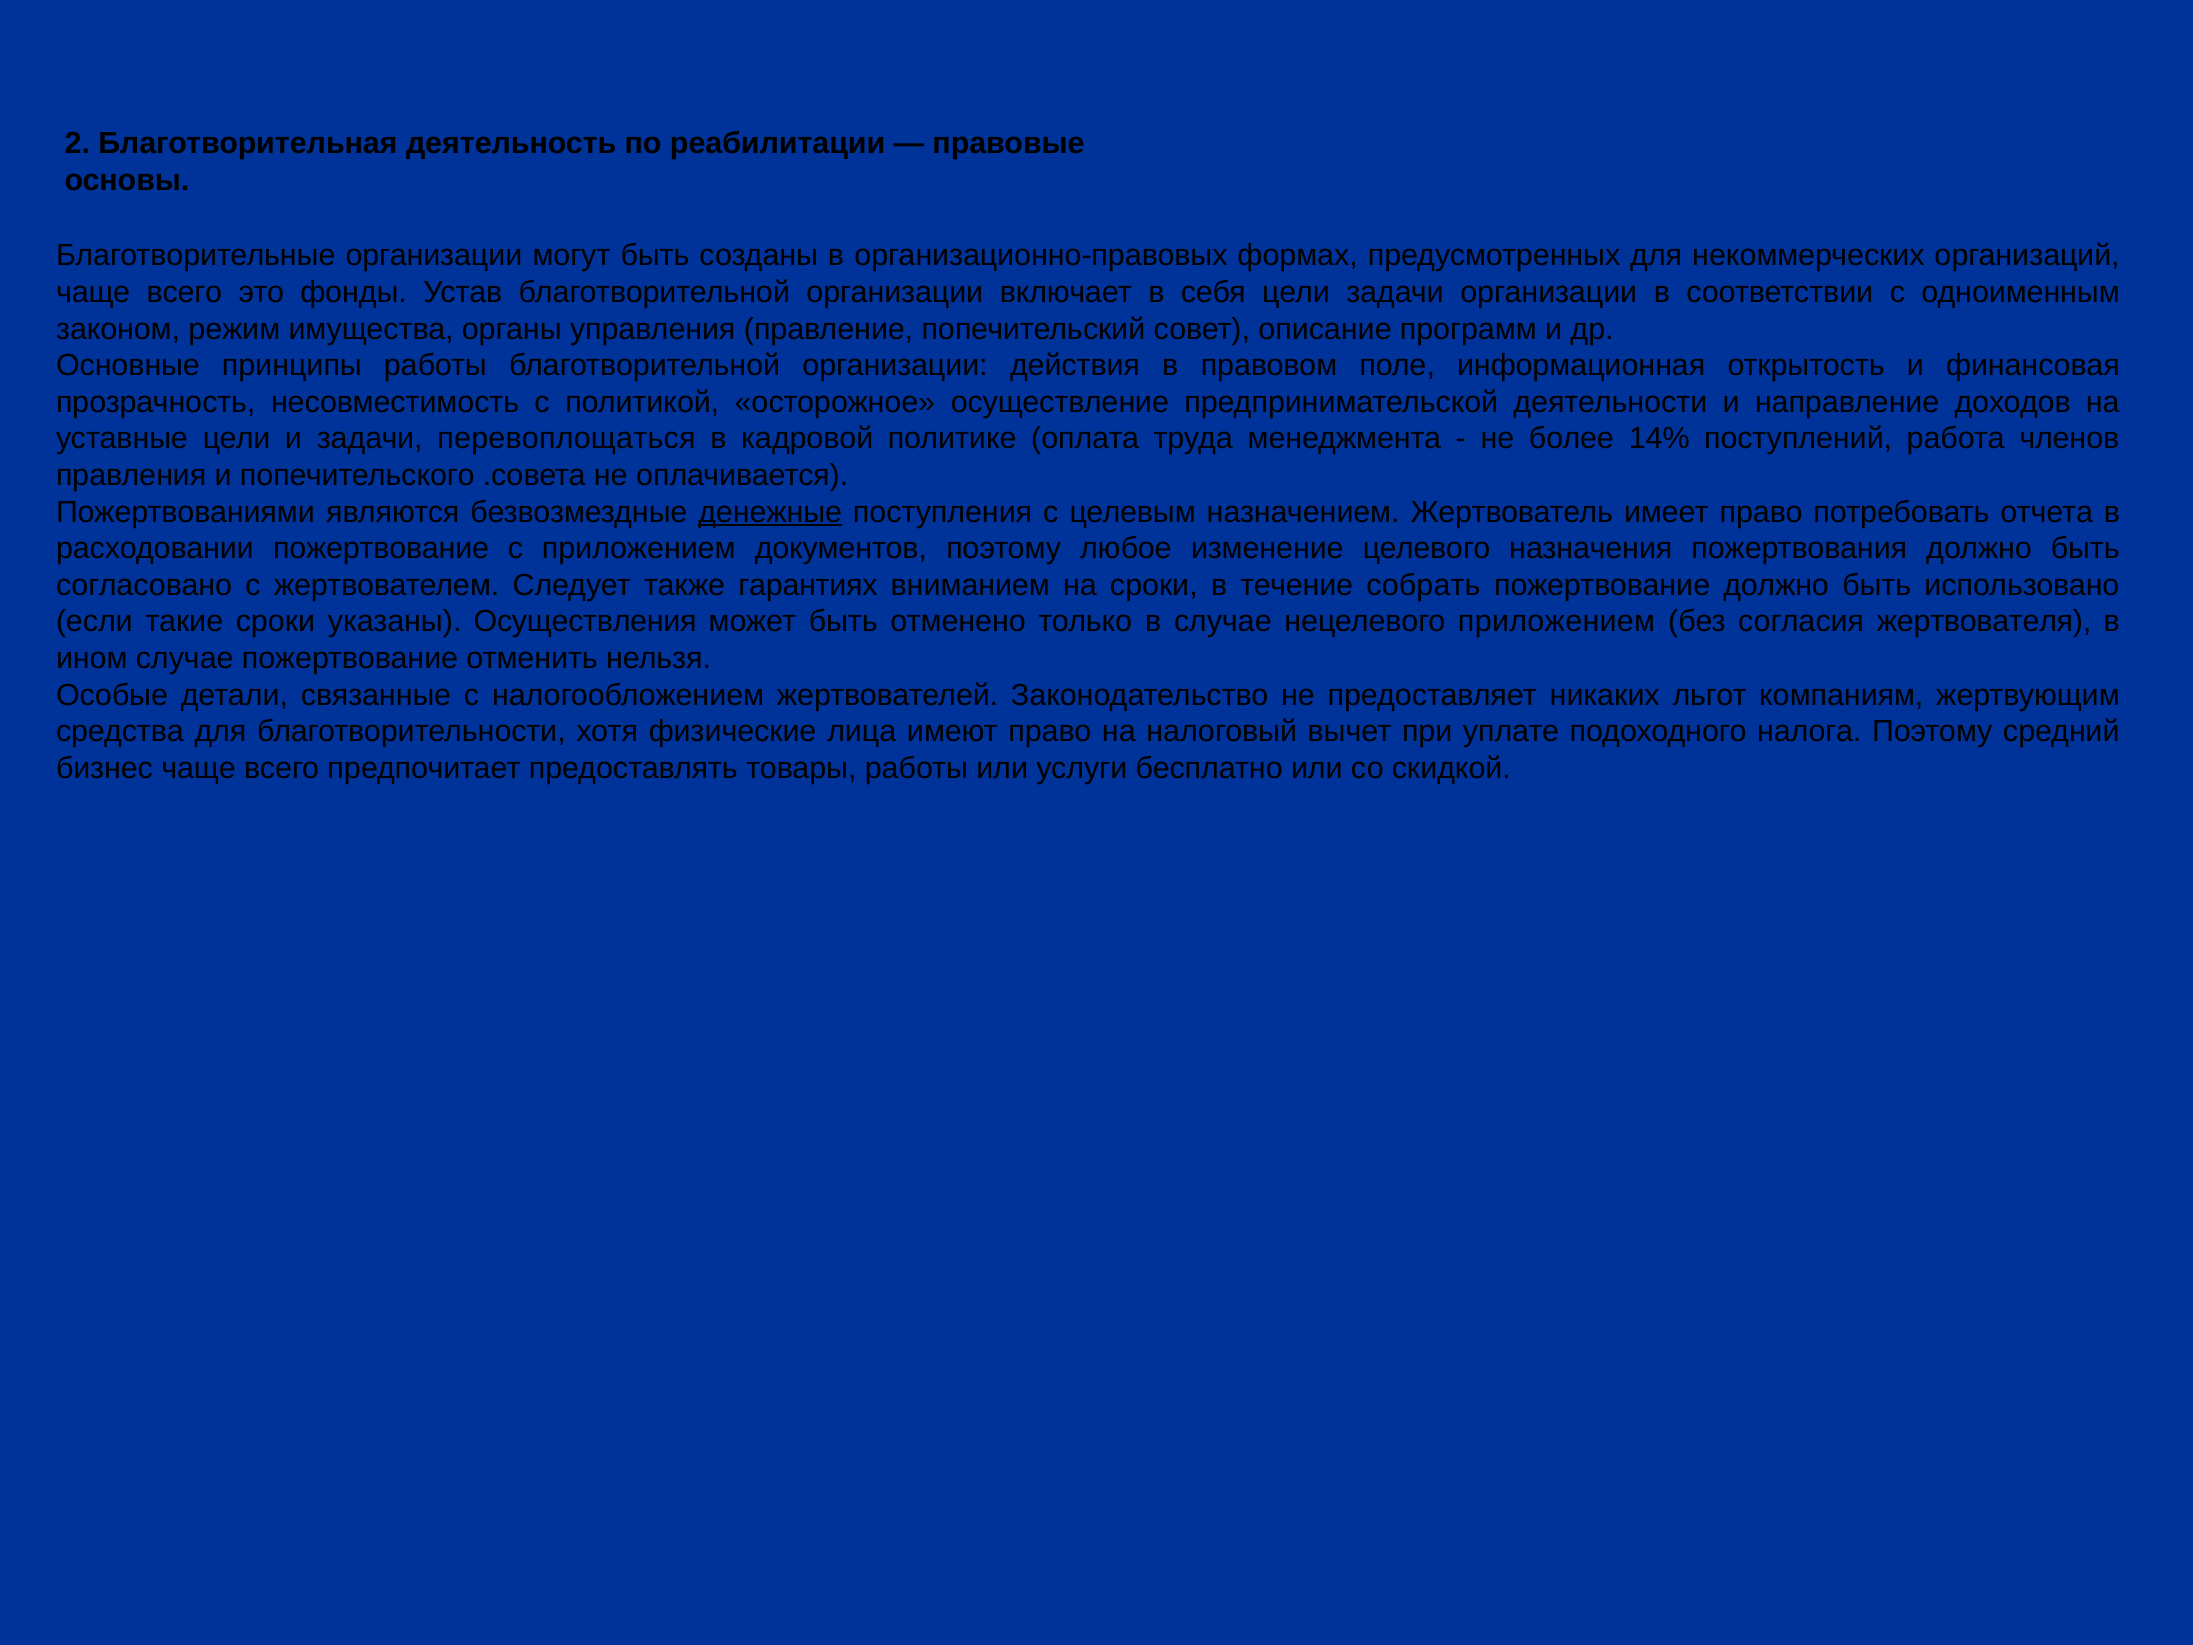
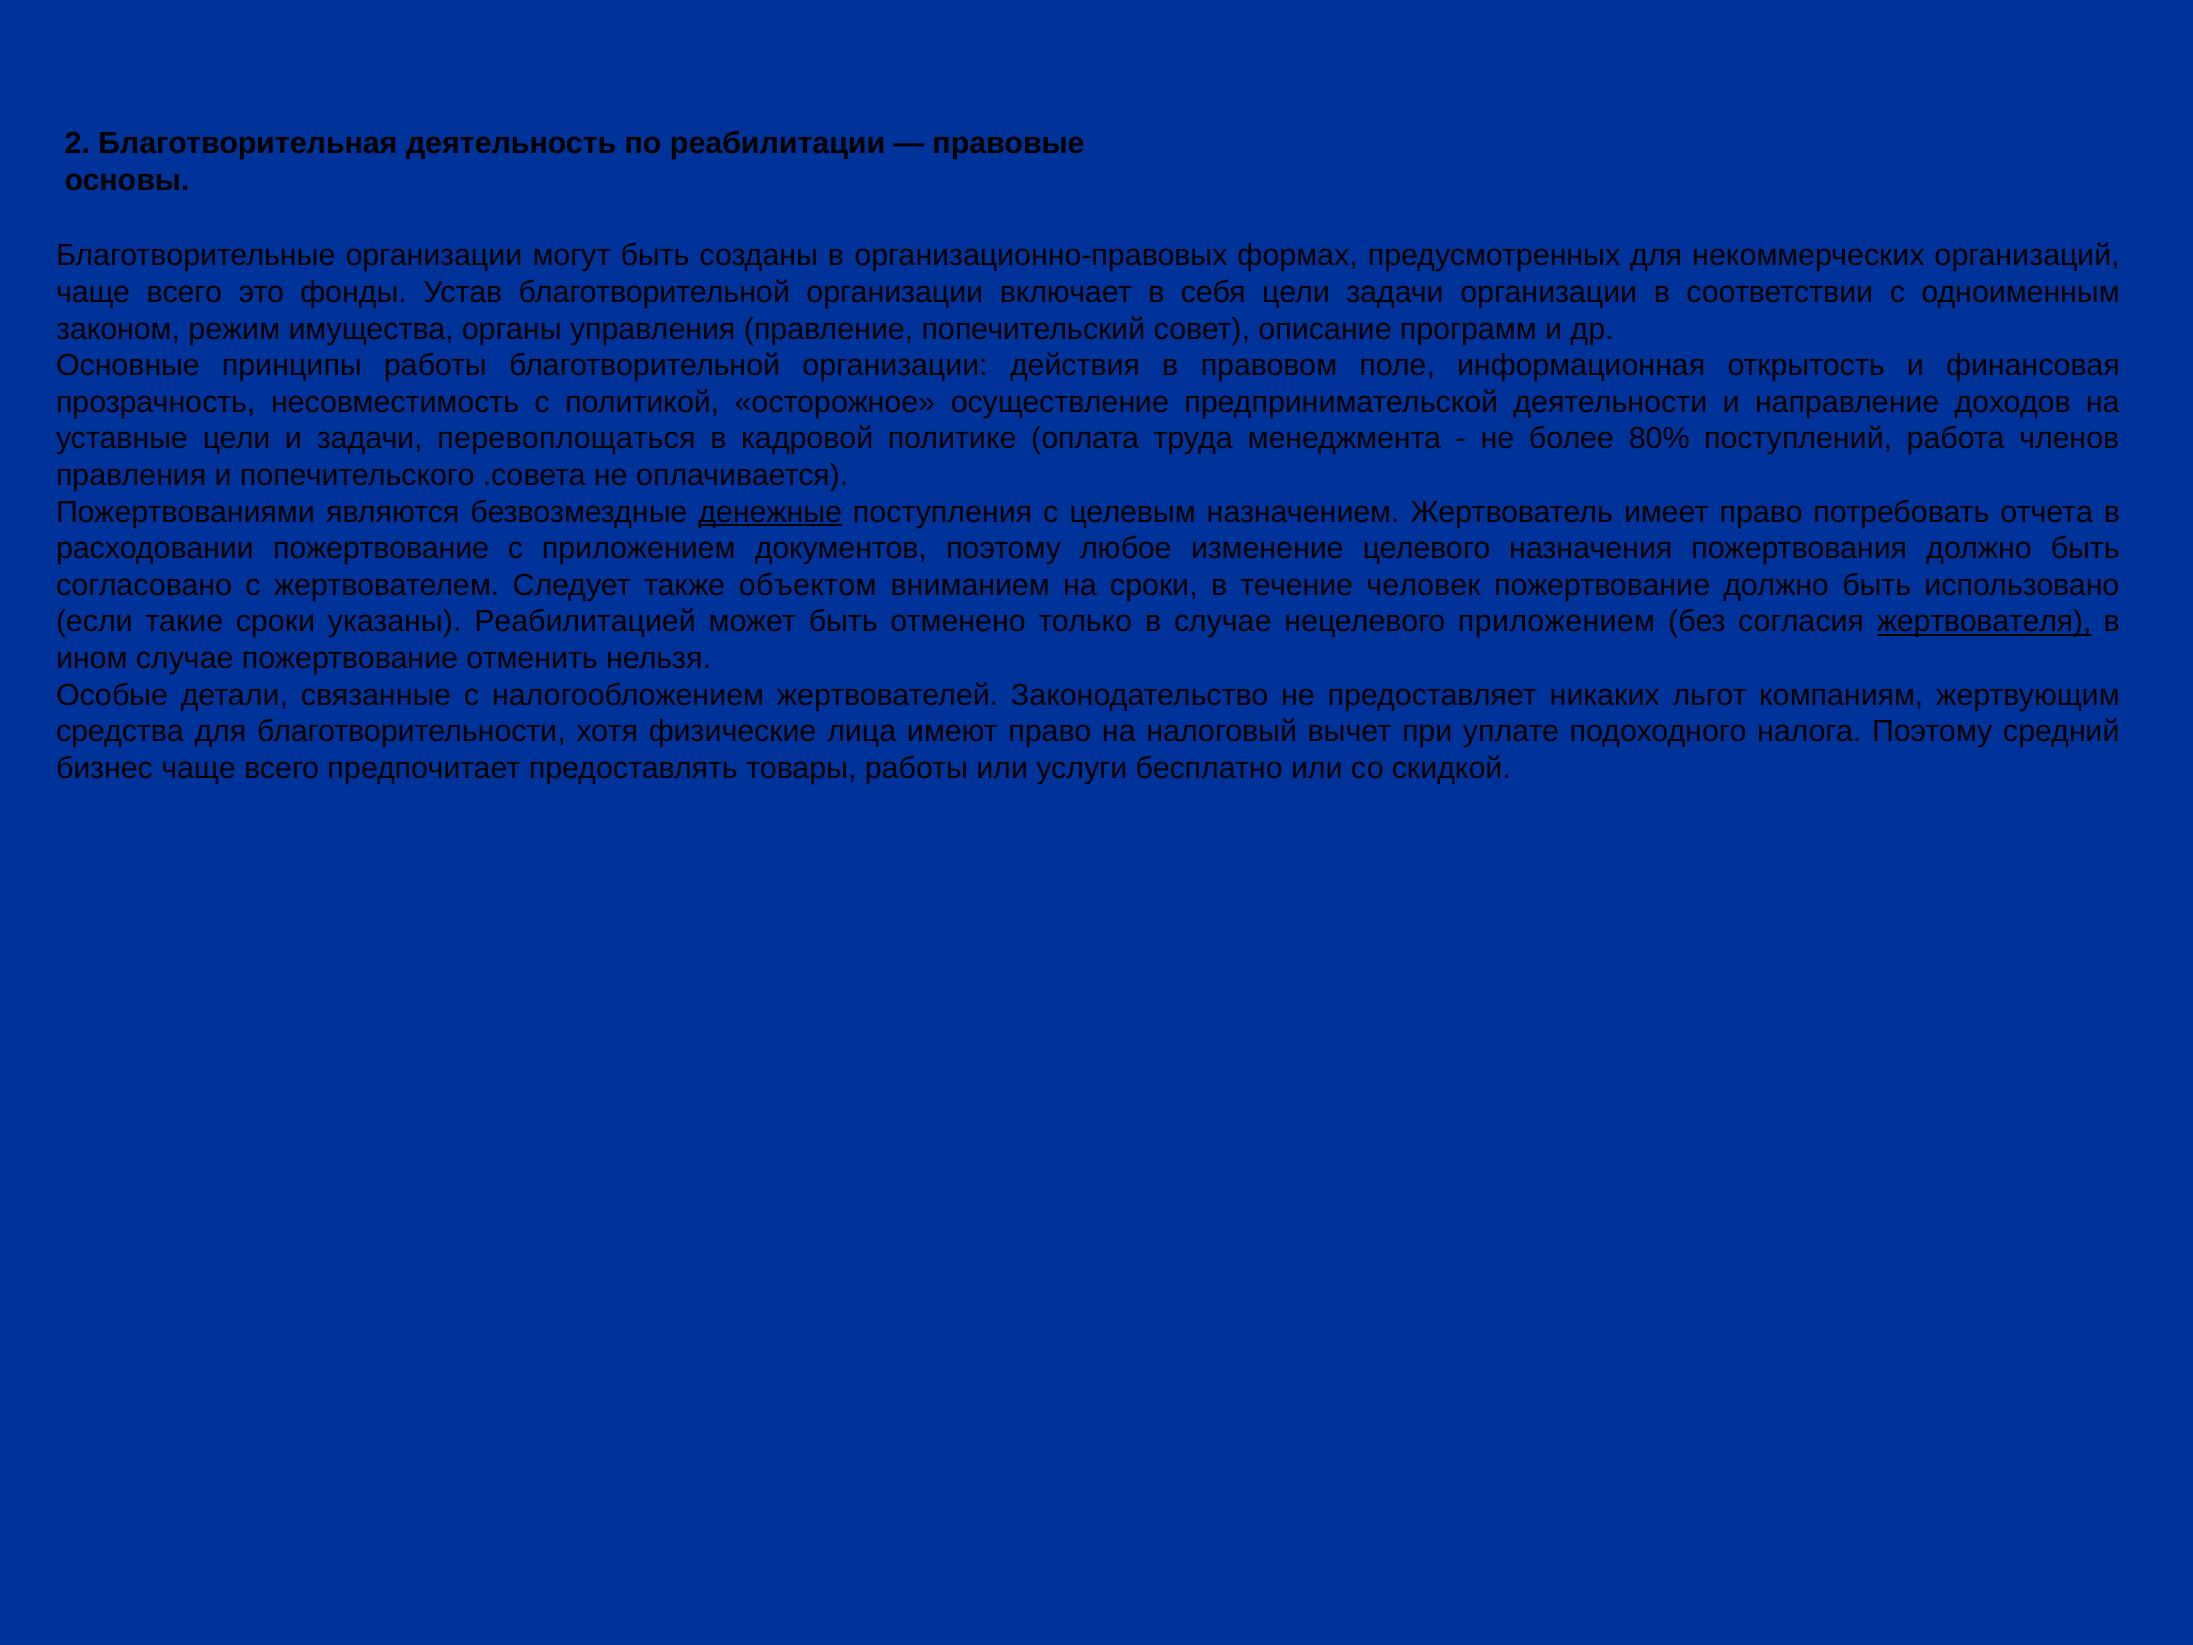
14%: 14% -> 80%
гарантиях: гарантиях -> объектом
собрать: собрать -> человек
Осуществления: Осуществления -> Реабилитацией
жертвователя underline: none -> present
